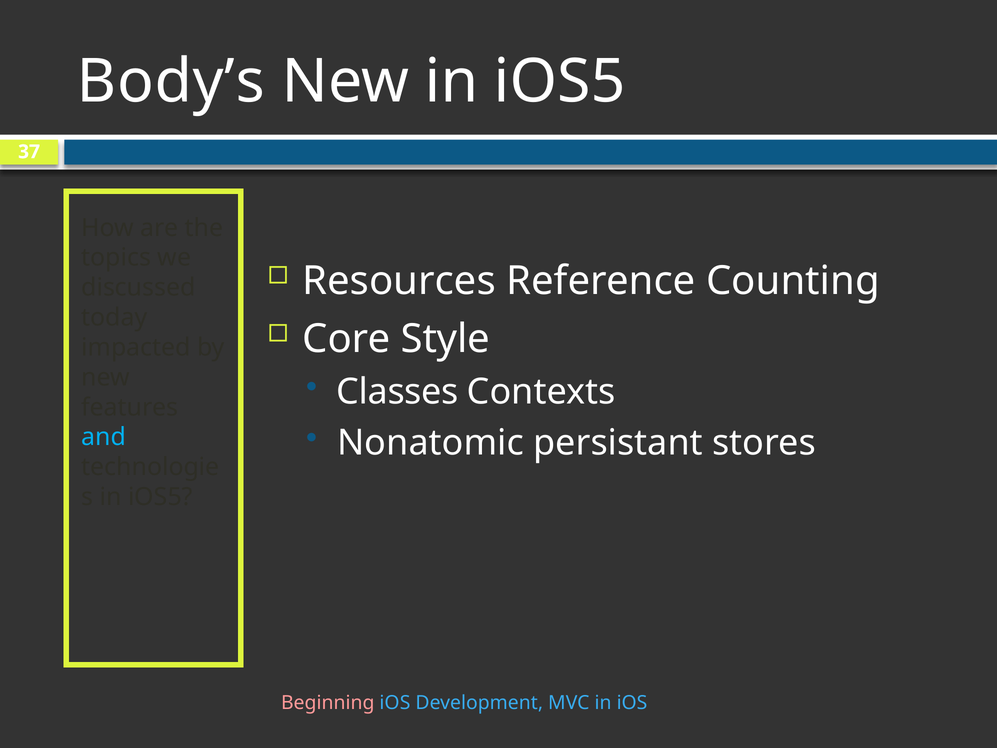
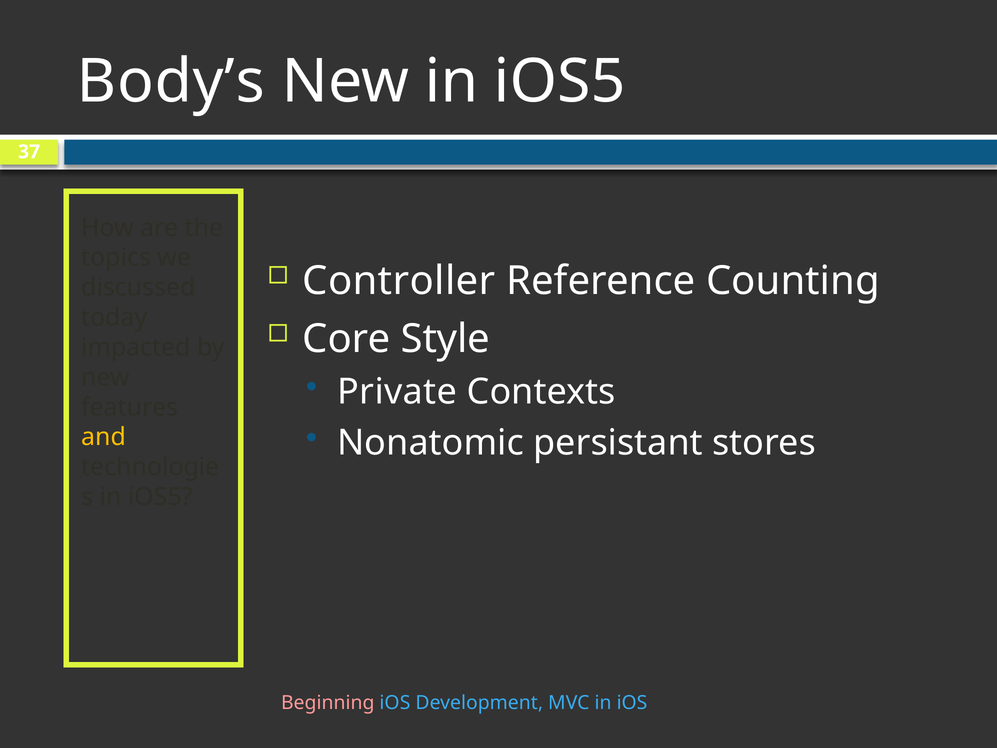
Resources: Resources -> Controller
Classes: Classes -> Private
and colour: light blue -> yellow
